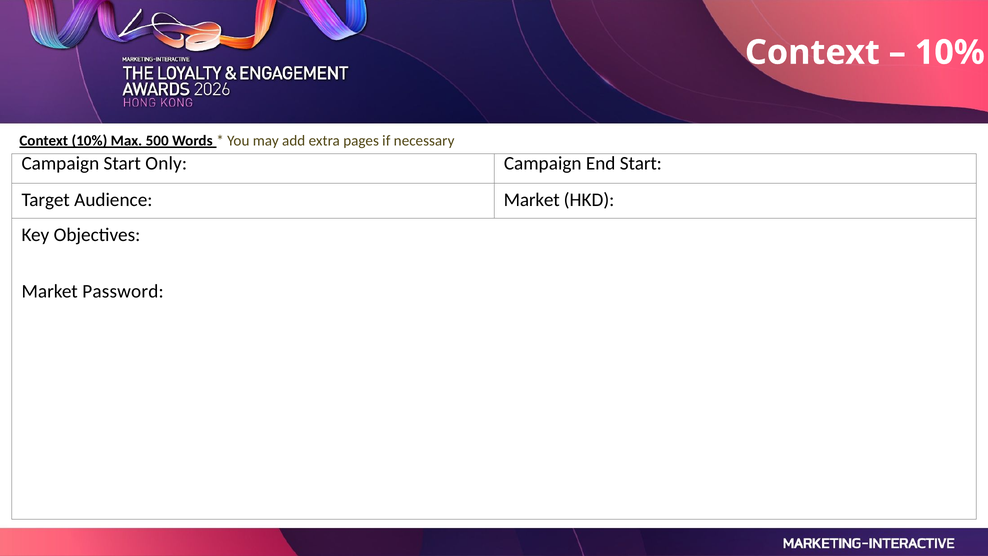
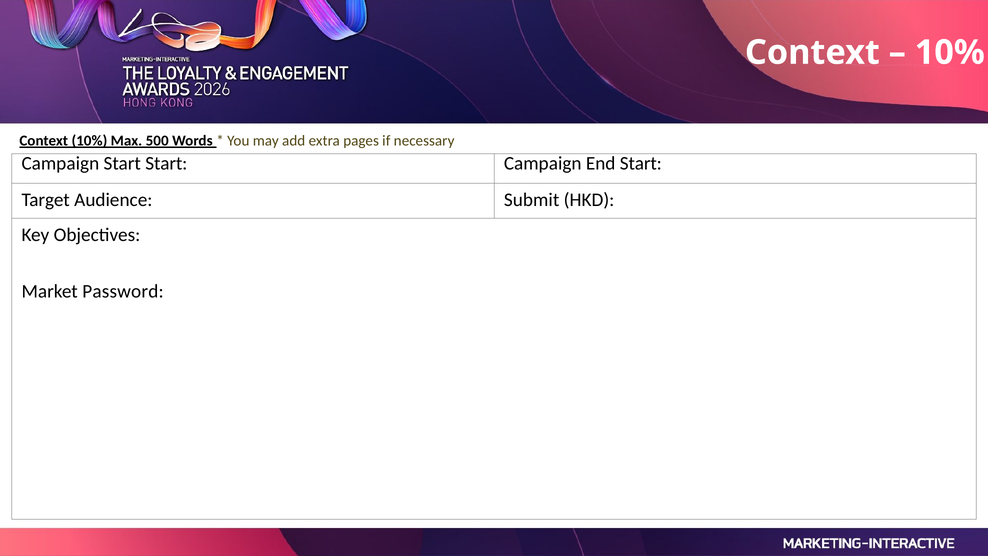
Start Only: Only -> Start
Audience Market: Market -> Submit
